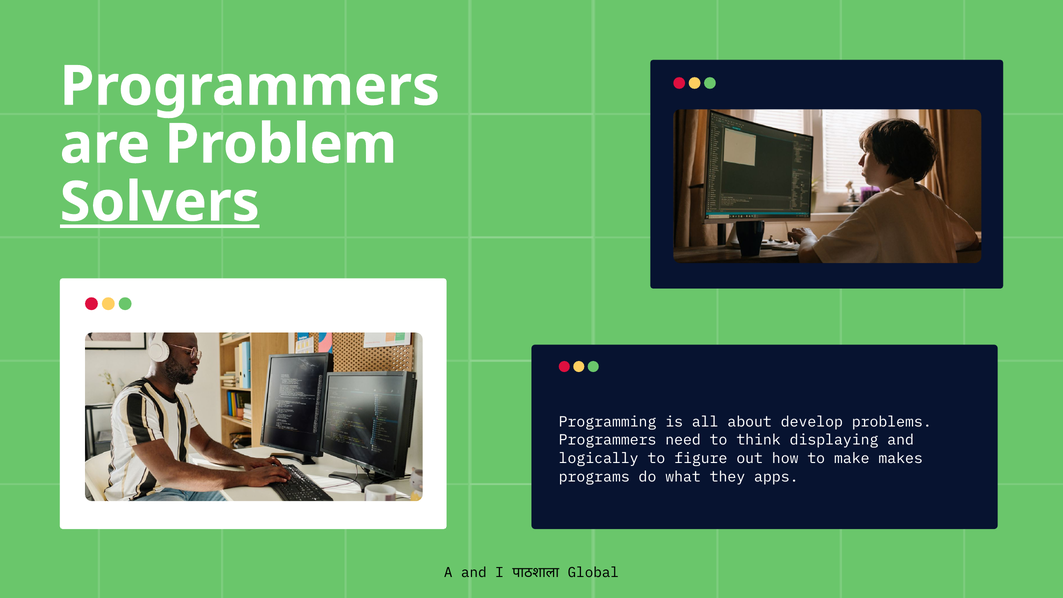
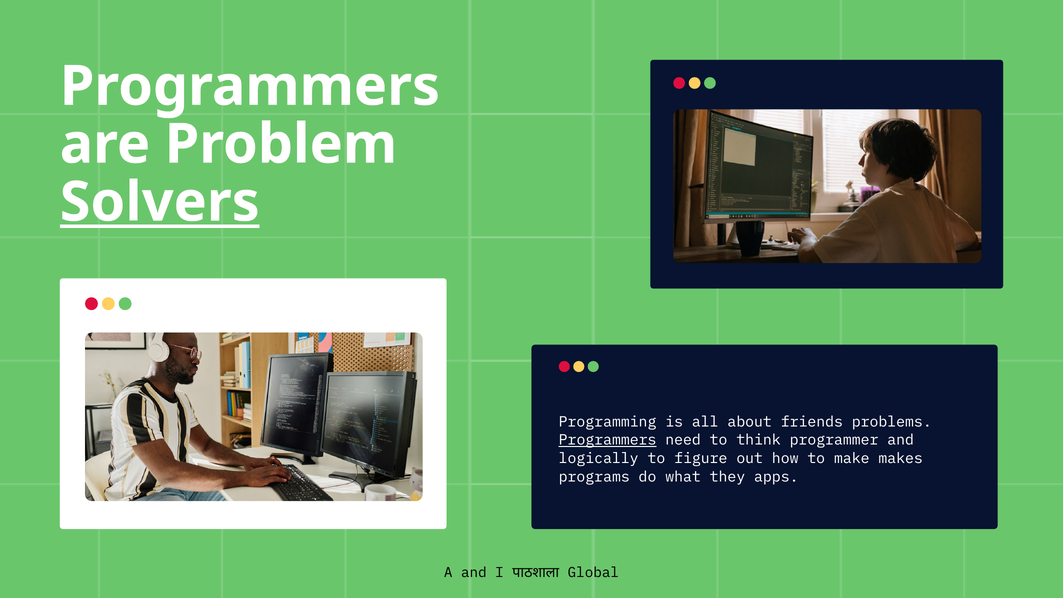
develop: develop -> friends
Programmers at (608, 440) underline: none -> present
displaying: displaying -> programmer
